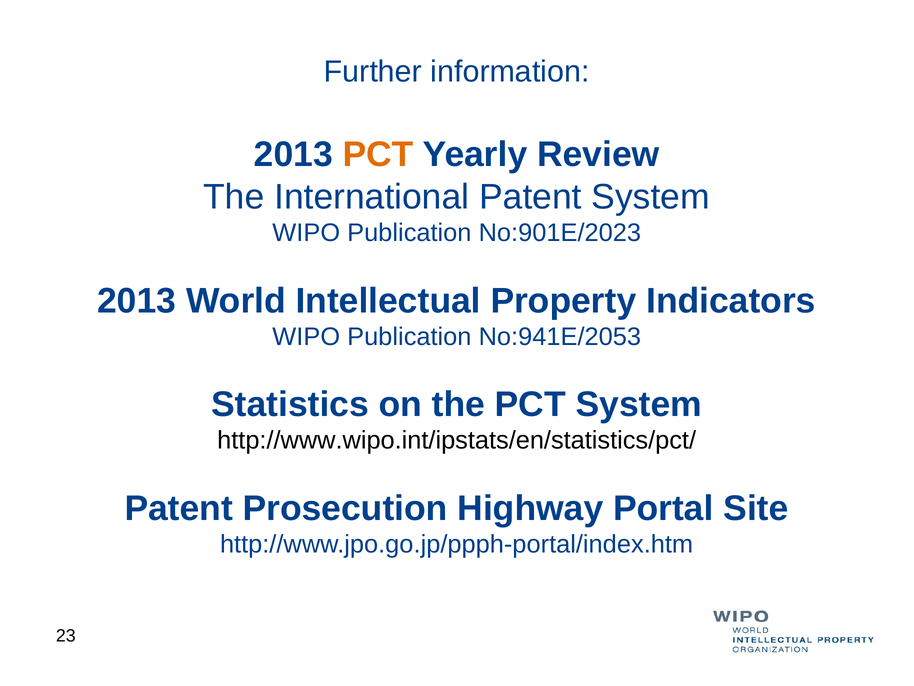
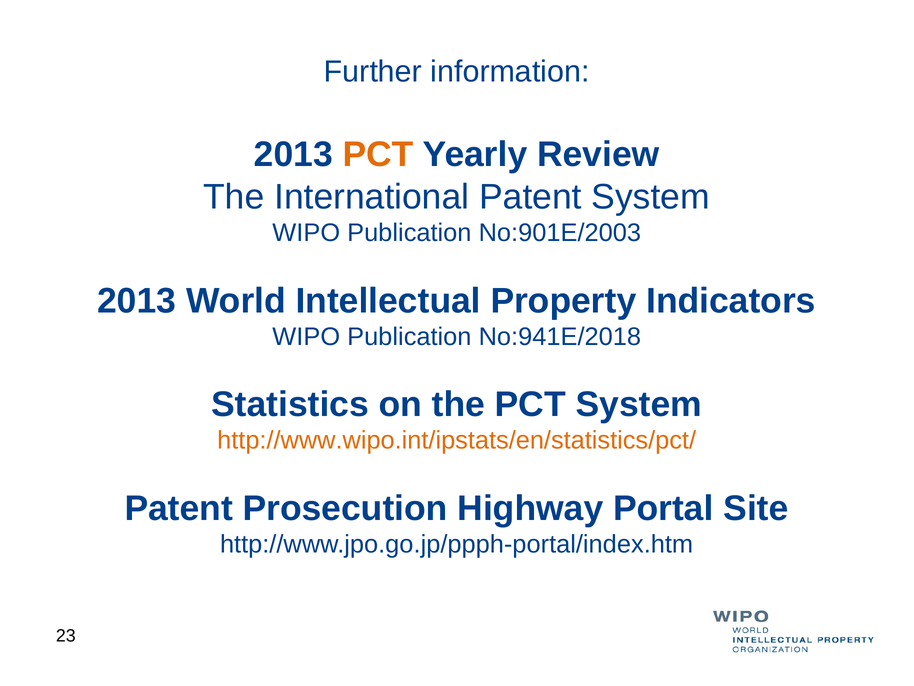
No:901E/2023: No:901E/2023 -> No:901E/2003
No:941E/2053: No:941E/2053 -> No:941E/2018
http://www.wipo.int/ipstats/en/statistics/pct/ colour: black -> orange
